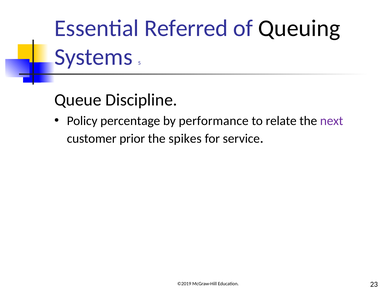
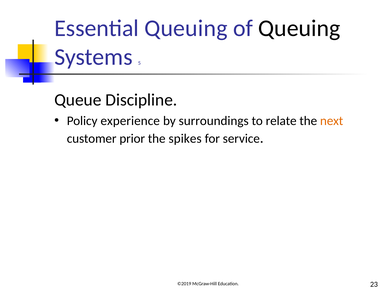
Essential Referred: Referred -> Queuing
percentage: percentage -> experience
performance: performance -> surroundings
next colour: purple -> orange
